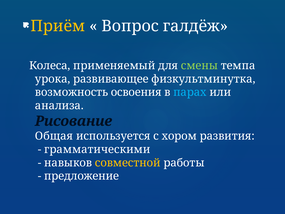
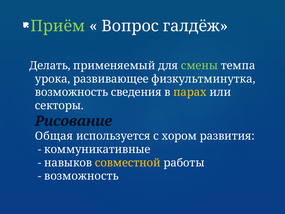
Приём colour: yellow -> light green
Колеса: Колеса -> Делать
освоения: освоения -> сведения
парах colour: light blue -> yellow
анализа: анализа -> секторы
грамматическими: грамматическими -> коммуникативные
предложение at (82, 176): предложение -> возможность
